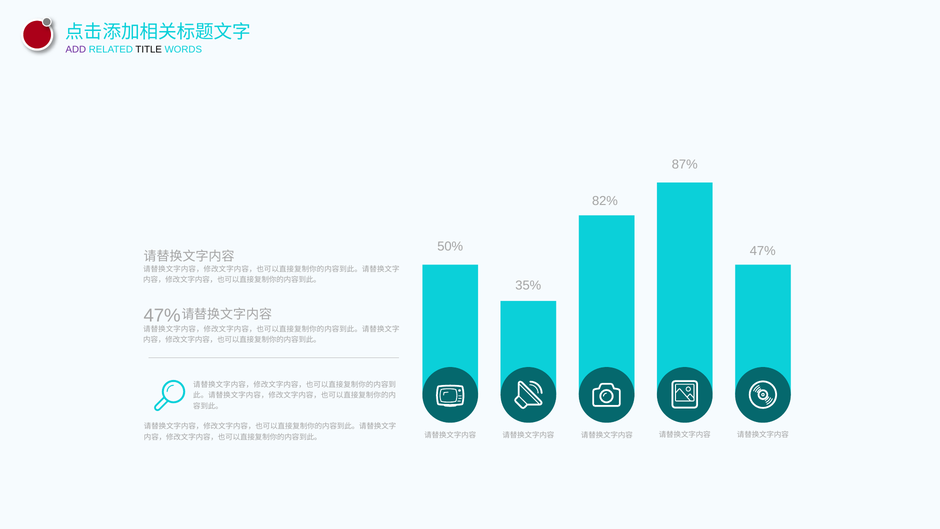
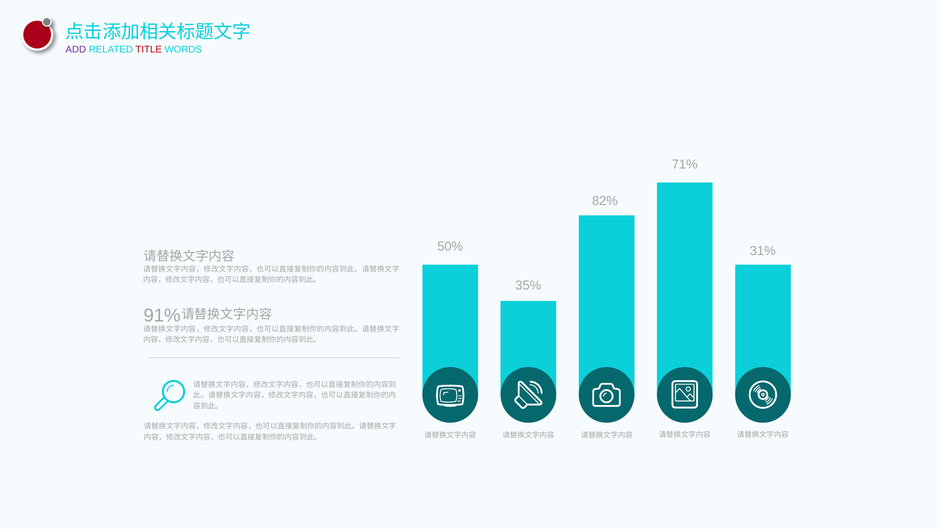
TITLE colour: black -> red
87%: 87% -> 71%
47% at (763, 251): 47% -> 31%
47% at (162, 315): 47% -> 91%
